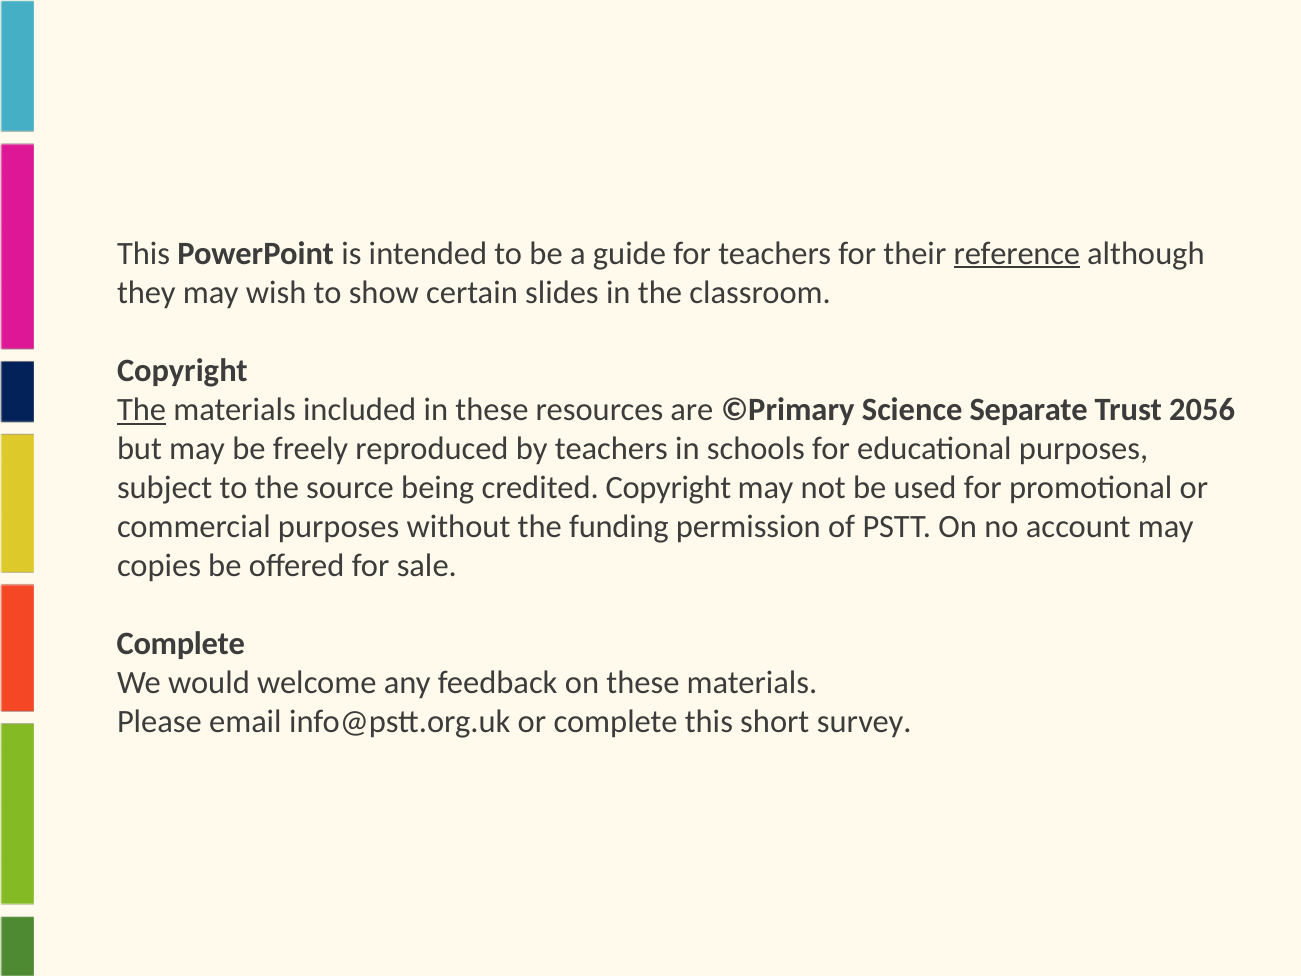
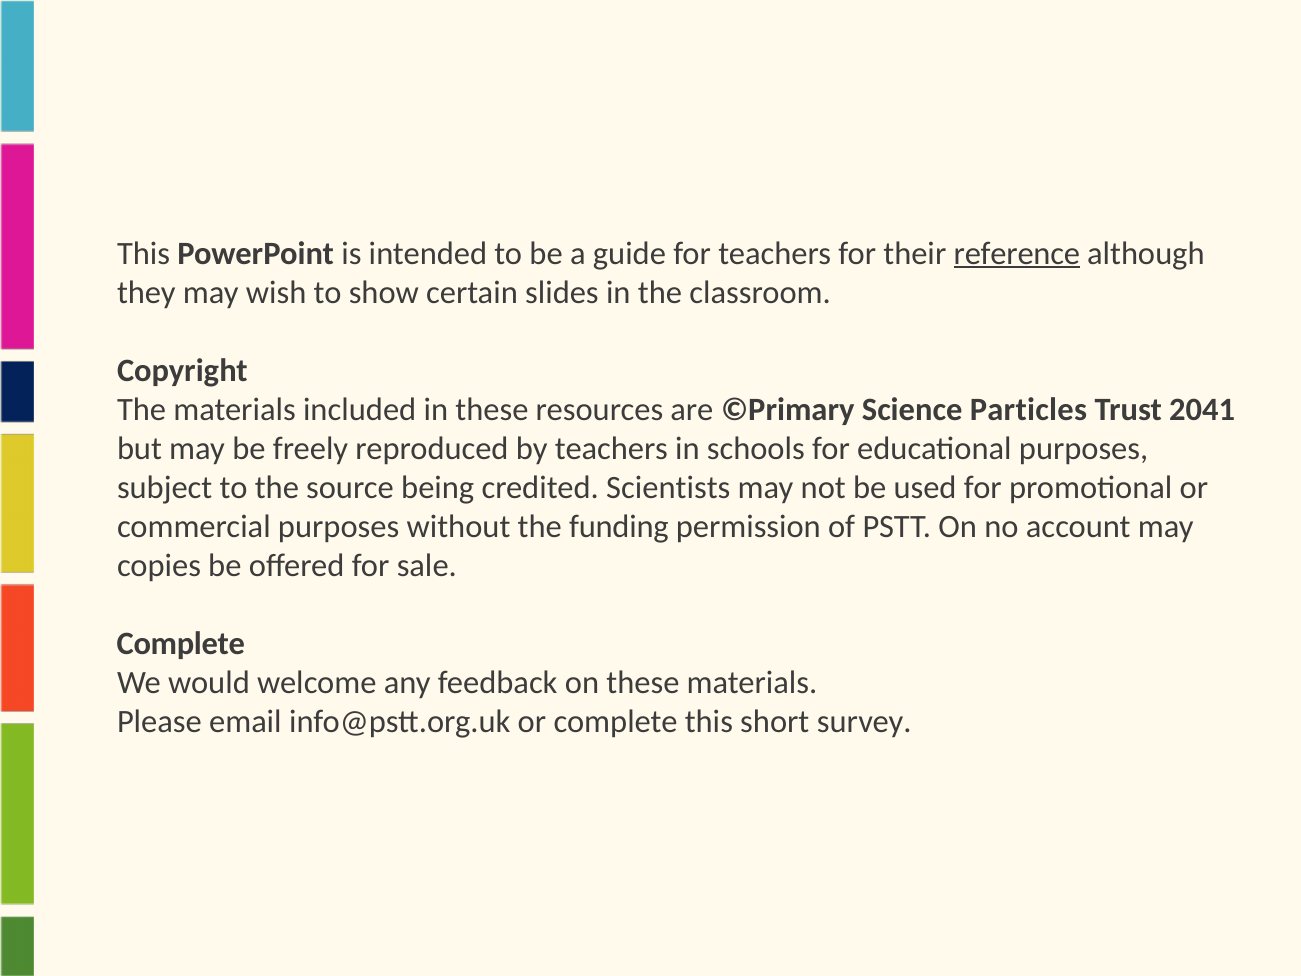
The at (142, 410) underline: present -> none
Separate: Separate -> Particles
2056: 2056 -> 2041
credited Copyright: Copyright -> Scientists
